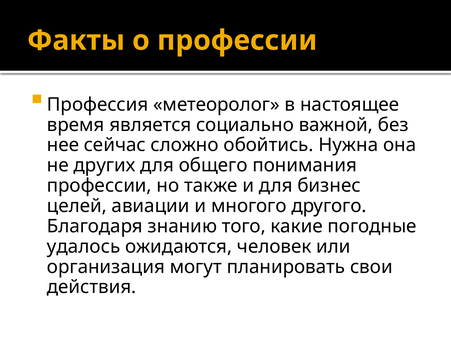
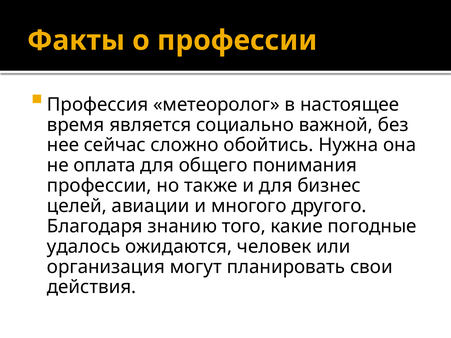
других: других -> оплата
